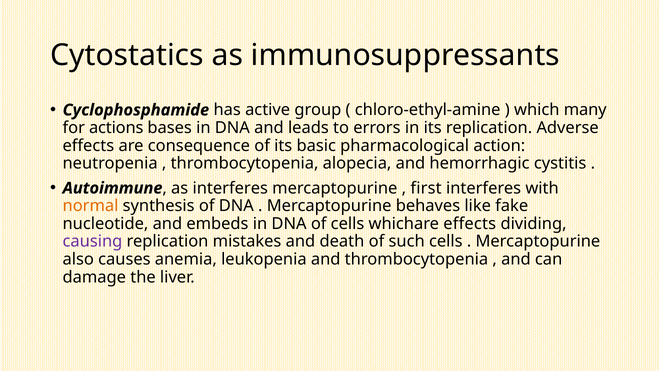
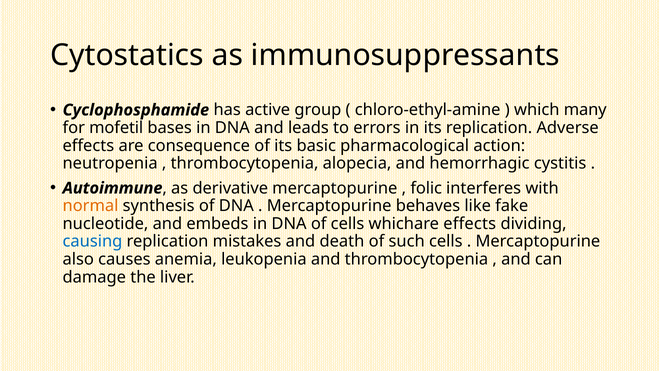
actions: actions -> mofetil
as interferes: interferes -> derivative
first: first -> folic
causing colour: purple -> blue
